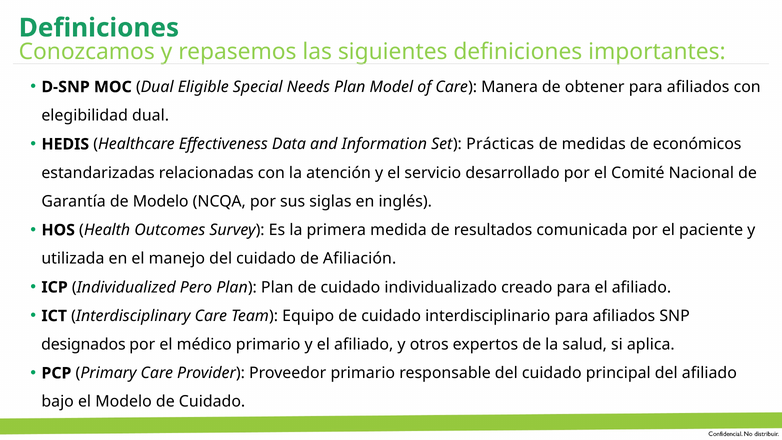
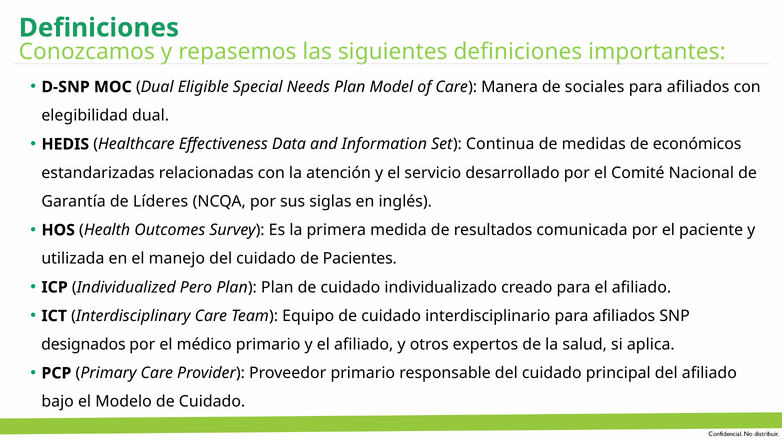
obtener: obtener -> sociales
Prácticas: Prácticas -> Continua
de Modelo: Modelo -> Líderes
Afiliación: Afiliación -> Pacientes
